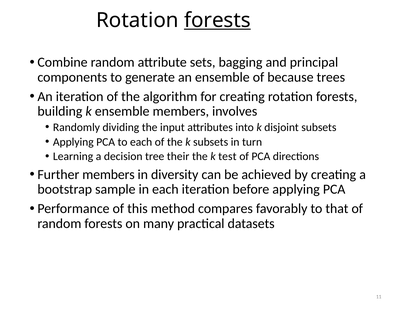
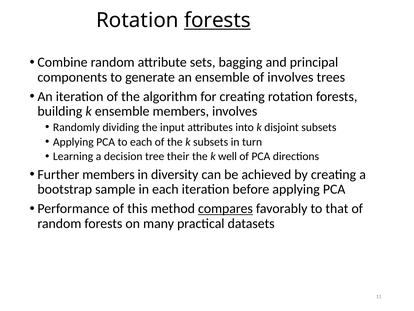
of because: because -> involves
test: test -> well
compares underline: none -> present
